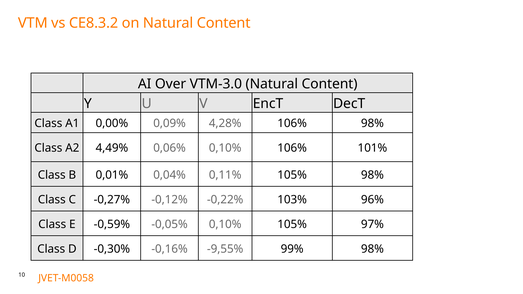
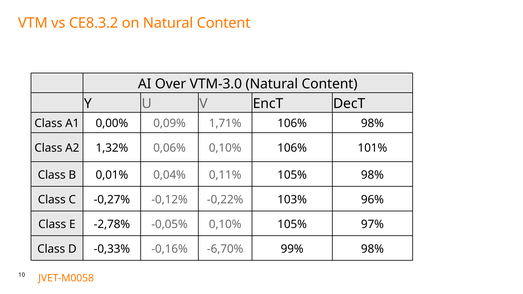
4,28%: 4,28% -> 1,71%
4,49%: 4,49% -> 1,32%
-0,59%: -0,59% -> -2,78%
-0,30%: -0,30% -> -0,33%
-9,55%: -9,55% -> -6,70%
